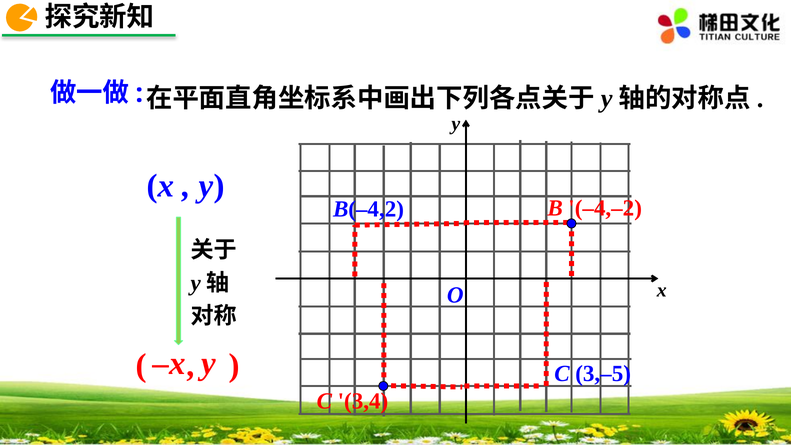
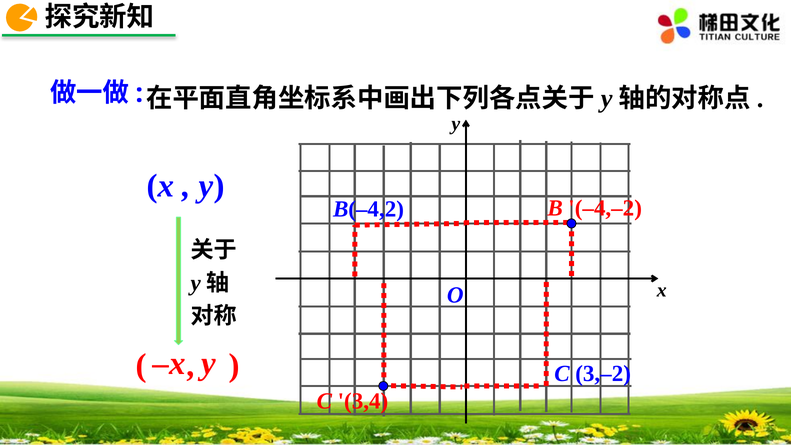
3,–5: 3,–5 -> 3,–2
